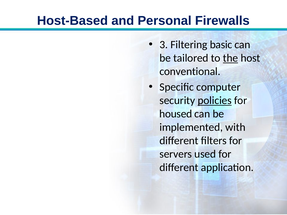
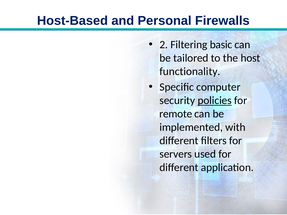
3: 3 -> 2
the underline: present -> none
conventional: conventional -> functionality
housed: housed -> remote
